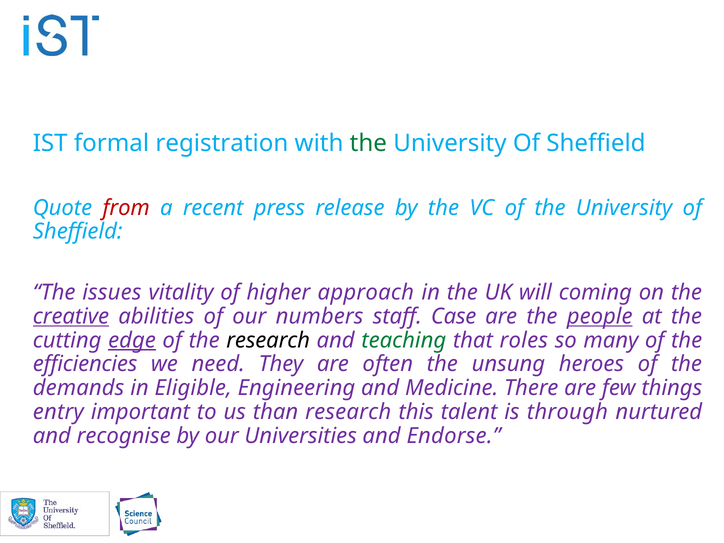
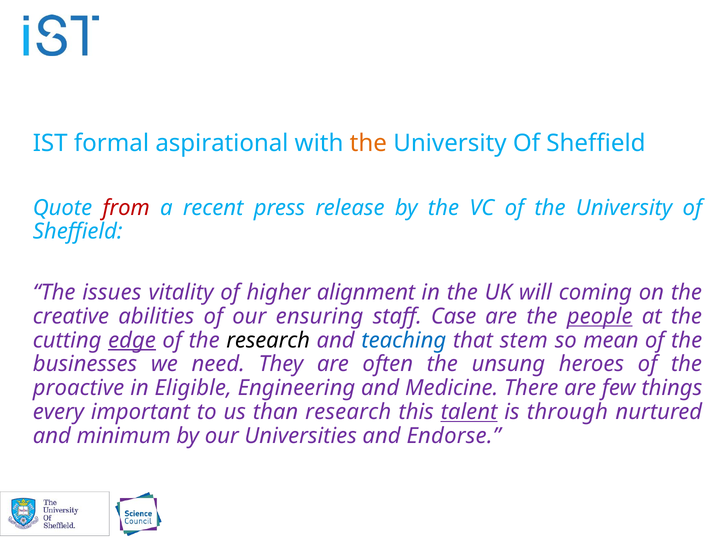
registration: registration -> aspirational
the at (368, 143) colour: green -> orange
approach: approach -> alignment
creative underline: present -> none
numbers: numbers -> ensuring
teaching colour: green -> blue
roles: roles -> stem
many: many -> mean
efficiencies: efficiencies -> businesses
demands: demands -> proactive
entry: entry -> every
talent underline: none -> present
recognise: recognise -> minimum
